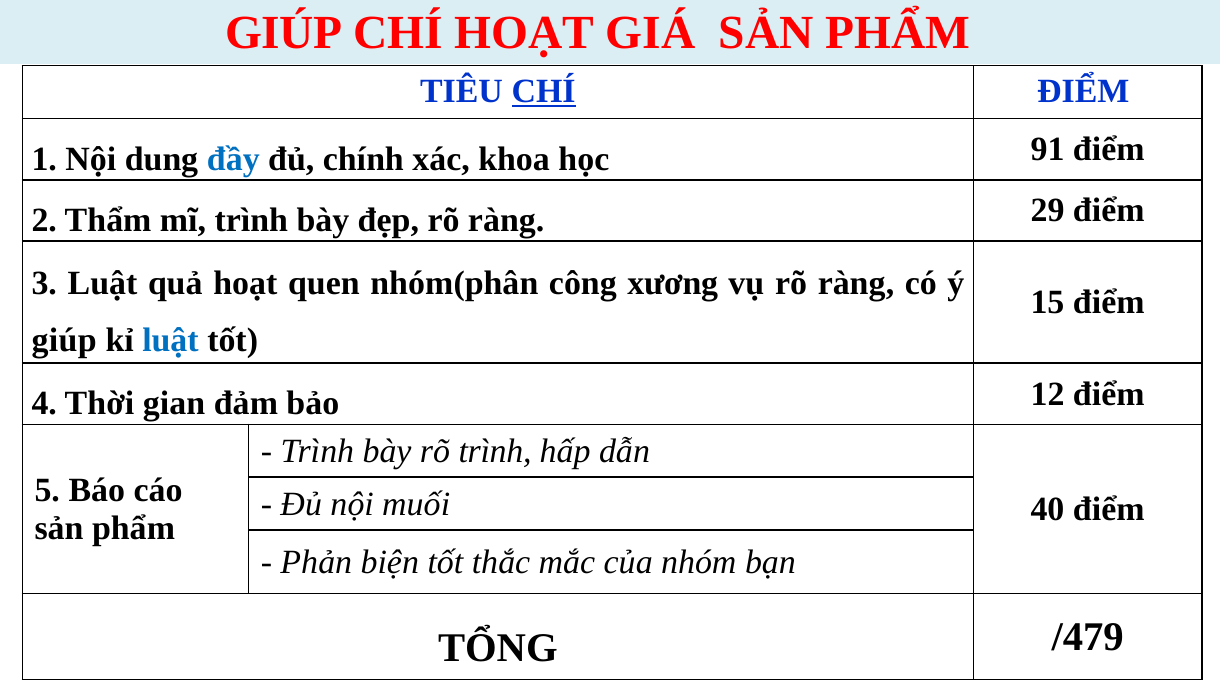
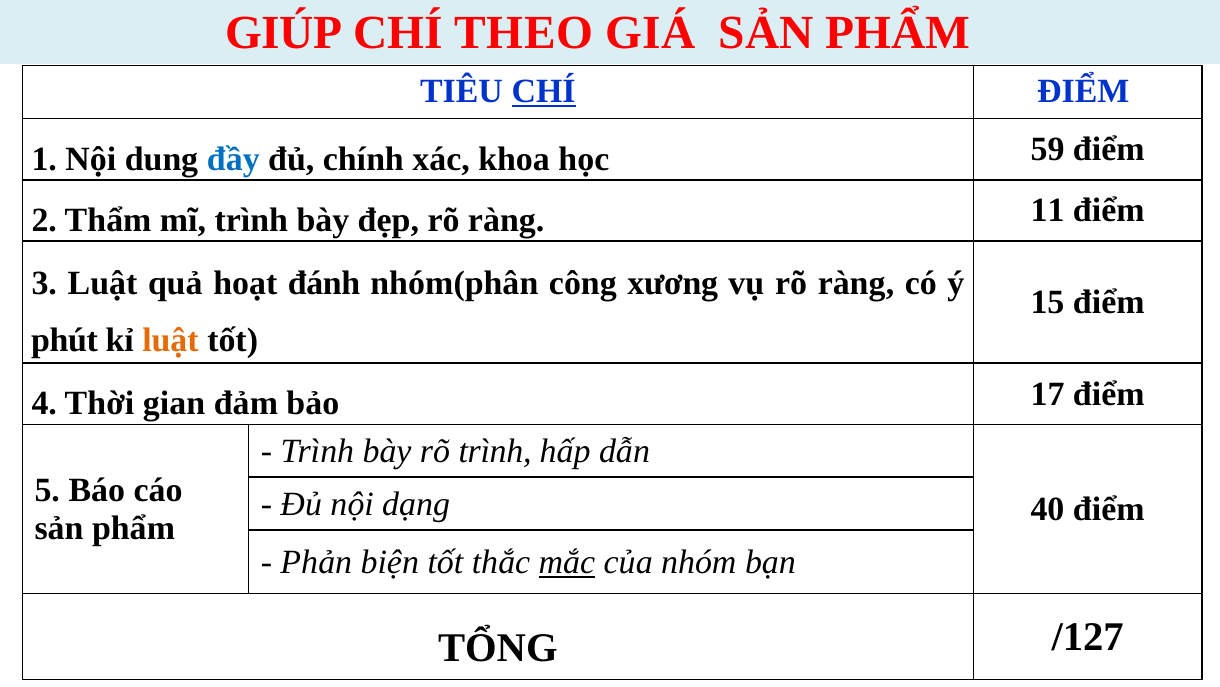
CHÍ HOẠT: HOẠT -> THEO
91: 91 -> 59
29: 29 -> 11
quen: quen -> đánh
giúp at (64, 340): giúp -> phút
luật at (171, 340) colour: blue -> orange
12: 12 -> 17
muối: muối -> dạng
mắc underline: none -> present
/479: /479 -> /127
